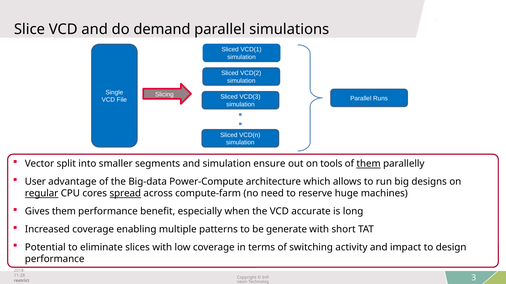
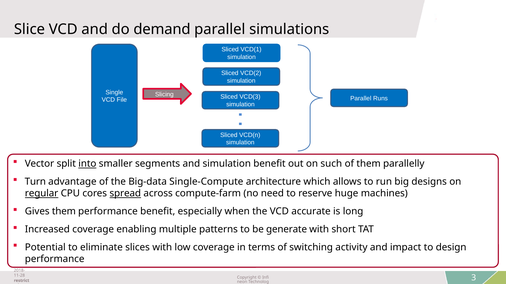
into underline: none -> present
simulation ensure: ensure -> benefit
tools: tools -> such
them at (369, 164) underline: present -> none
User: User -> Turn
Power-Compute: Power-Compute -> Single-Compute
